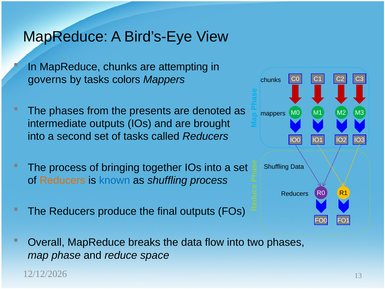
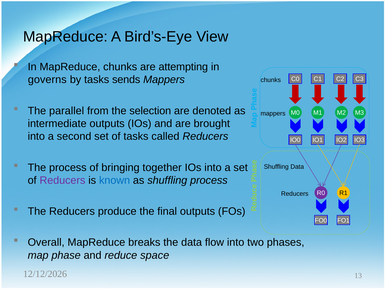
colors: colors -> sends
The phases: phases -> parallel
presents: presents -> selection
Reducers at (62, 180) colour: orange -> purple
